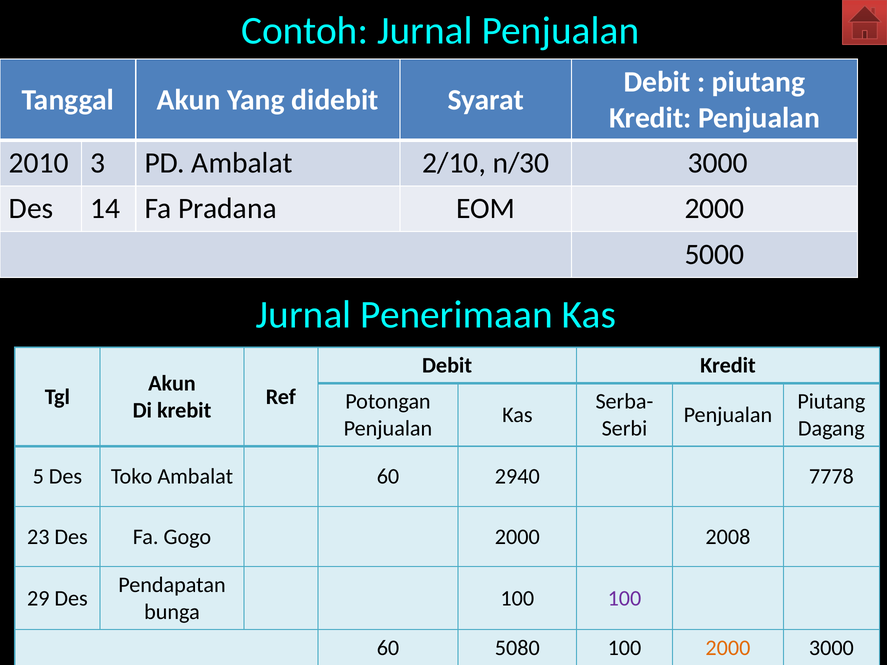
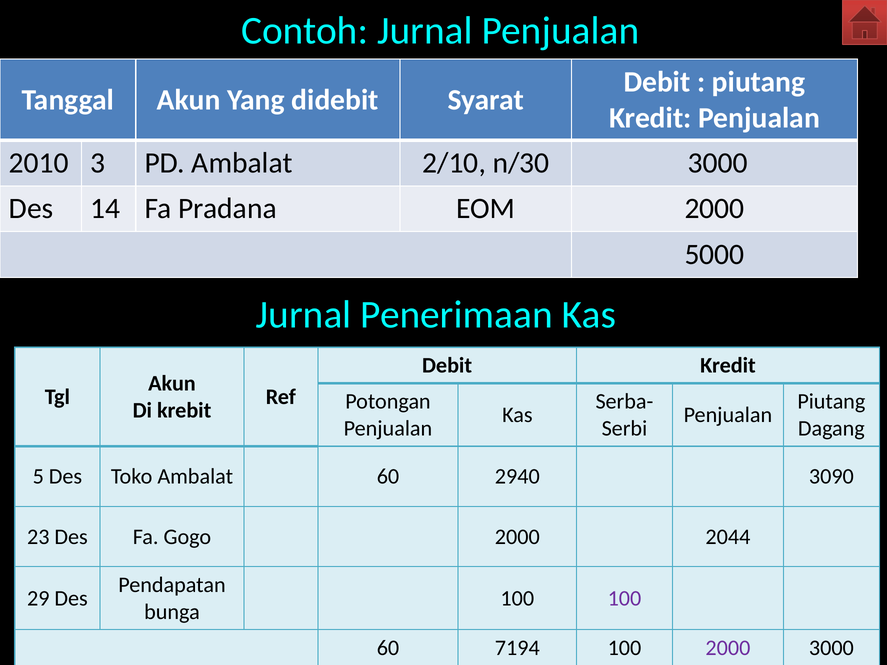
7778: 7778 -> 3090
2008: 2008 -> 2044
5080: 5080 -> 7194
2000 at (728, 648) colour: orange -> purple
